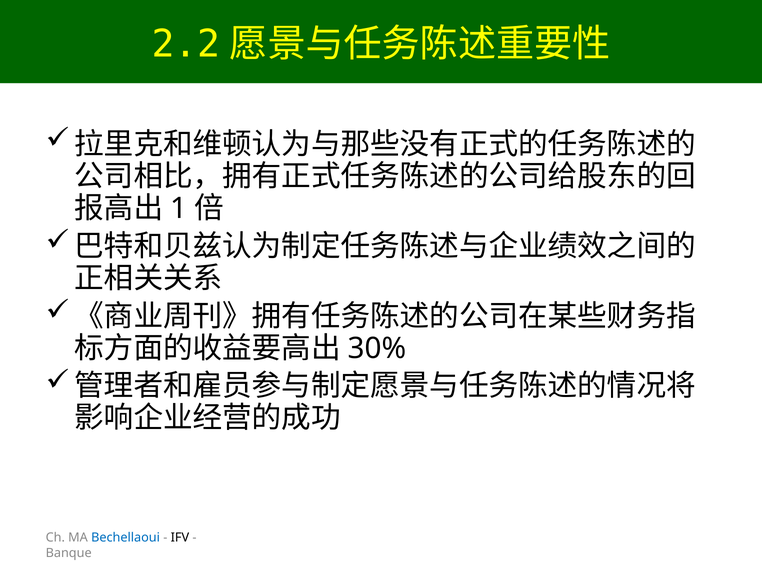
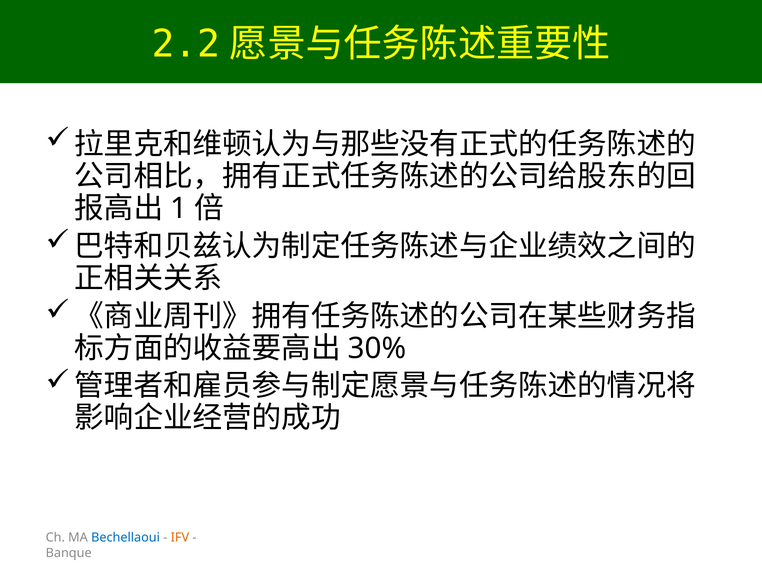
IFV colour: black -> orange
